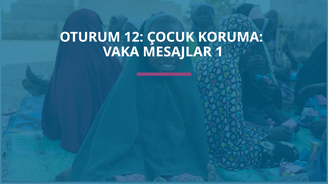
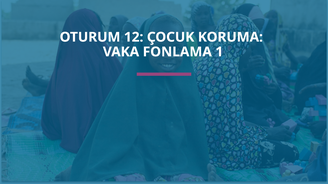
MESAJLAR: MESAJLAR -> FONLAMA
